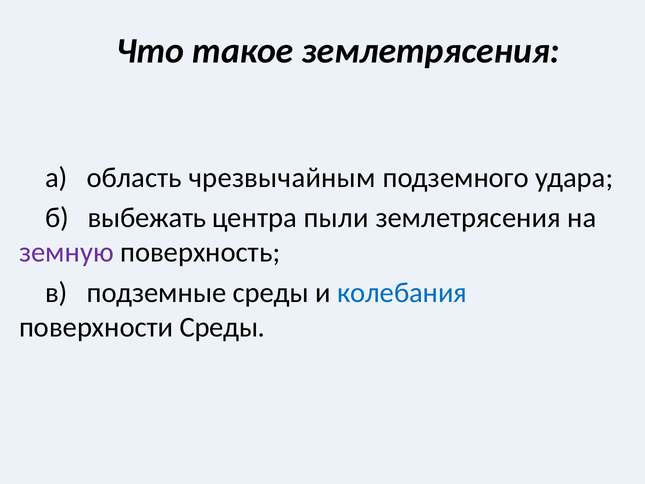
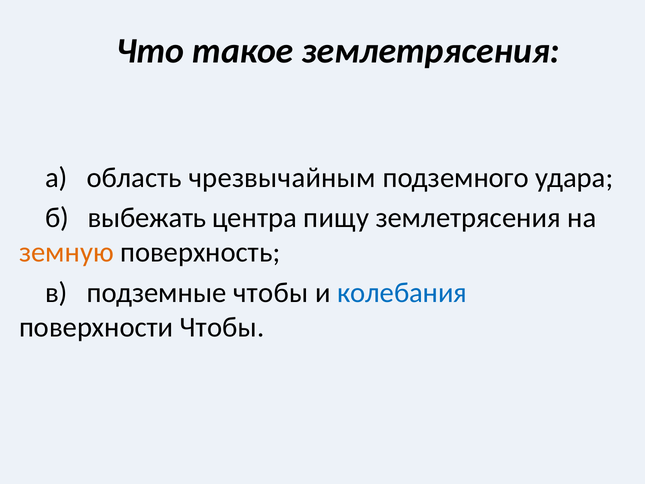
пыли: пыли -> пищу
земную colour: purple -> orange
подземные среды: среды -> чтобы
поверхности Среды: Среды -> Чтобы
